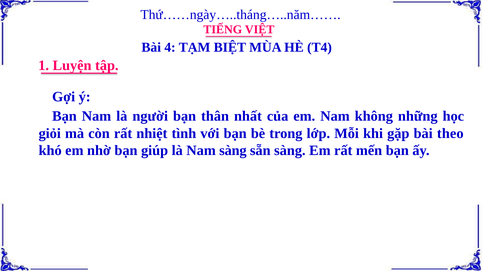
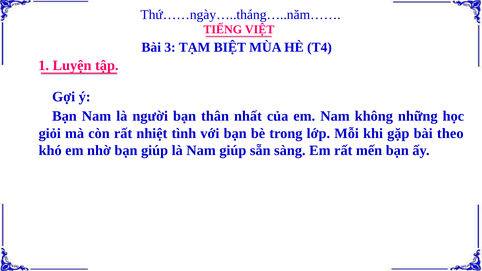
4: 4 -> 3
Nam sàng: sàng -> giúp
